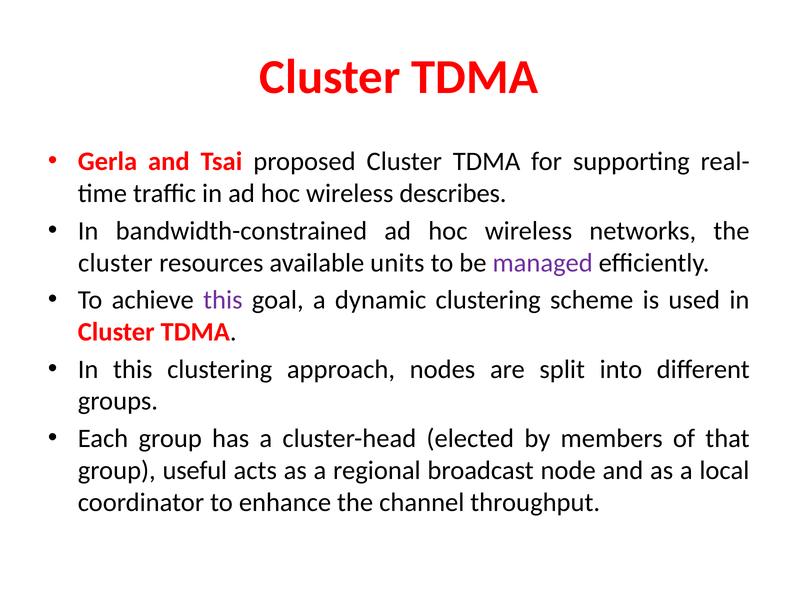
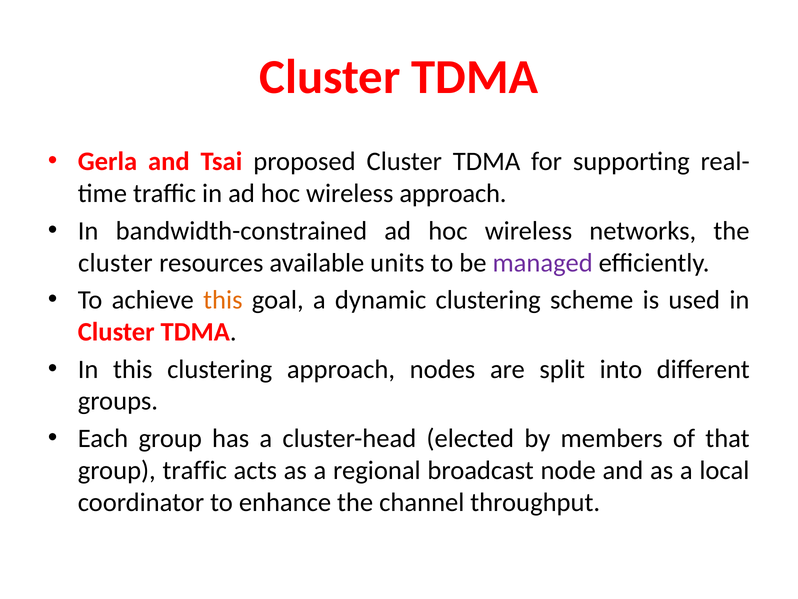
wireless describes: describes -> approach
this at (223, 300) colour: purple -> orange
group useful: useful -> traffic
